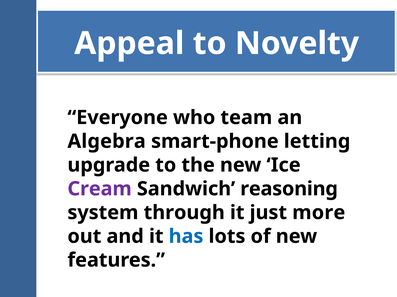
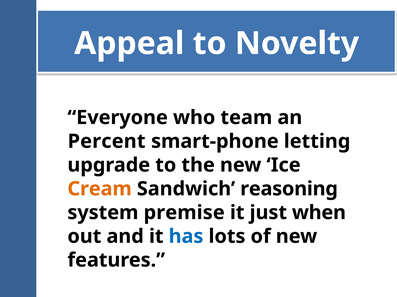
Algebra: Algebra -> Percent
Cream colour: purple -> orange
through: through -> premise
more: more -> when
